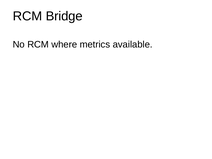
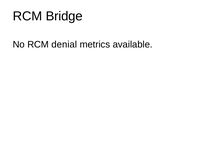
where: where -> denial
